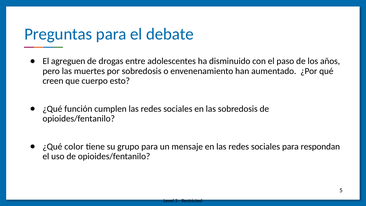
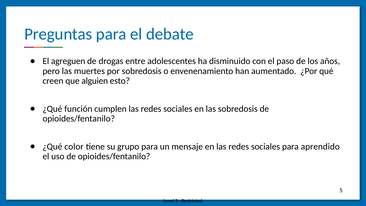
cuerpo: cuerpo -> alguien
respondan: respondan -> aprendido
